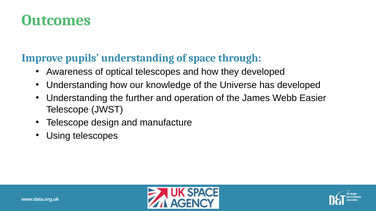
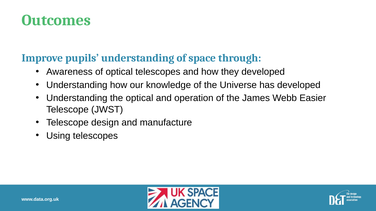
the further: further -> optical
